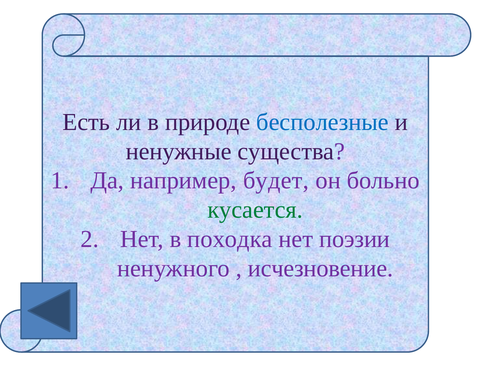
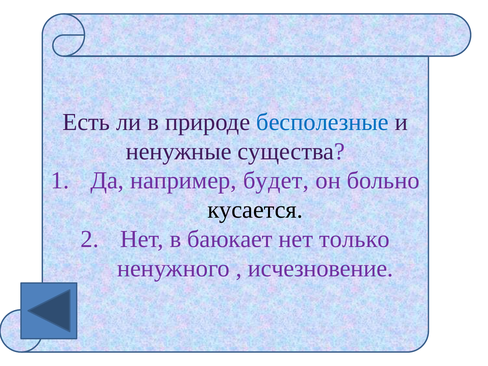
кусается colour: green -> black
походка: походка -> баюкает
поэзии: поэзии -> только
